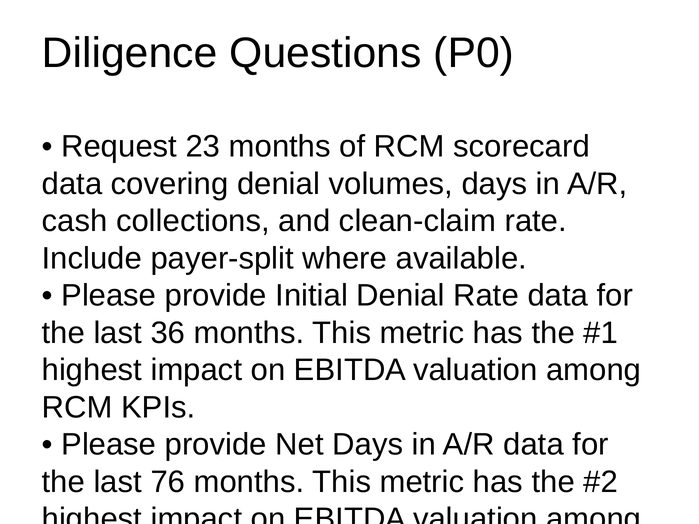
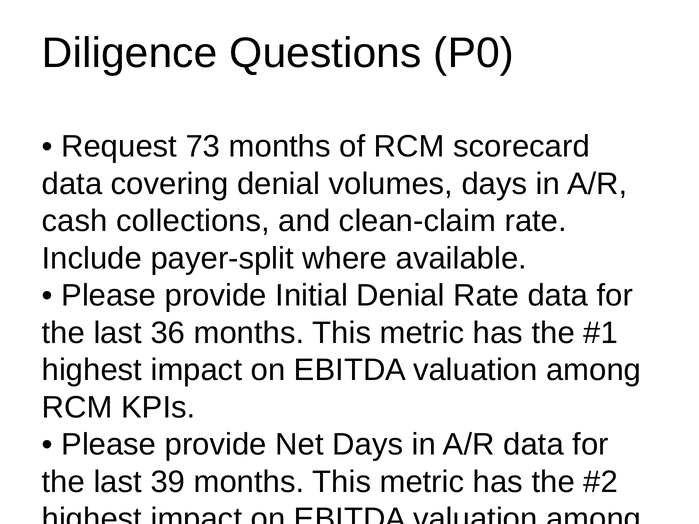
23: 23 -> 73
76: 76 -> 39
